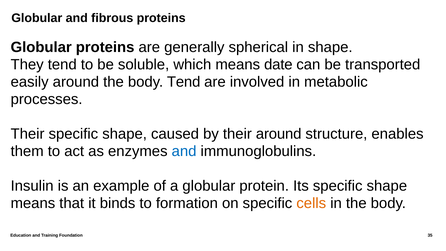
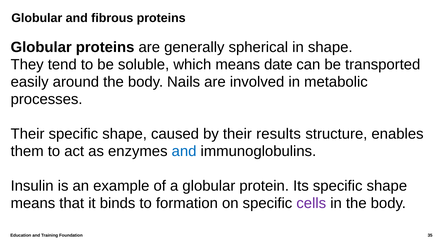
body Tend: Tend -> Nails
their around: around -> results
cells colour: orange -> purple
